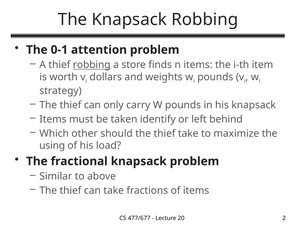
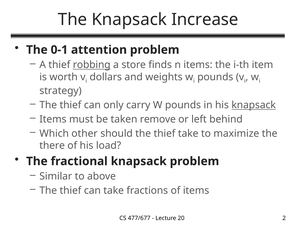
Knapsack Robbing: Robbing -> Increase
knapsack at (254, 105) underline: none -> present
identify: identify -> remove
using: using -> there
